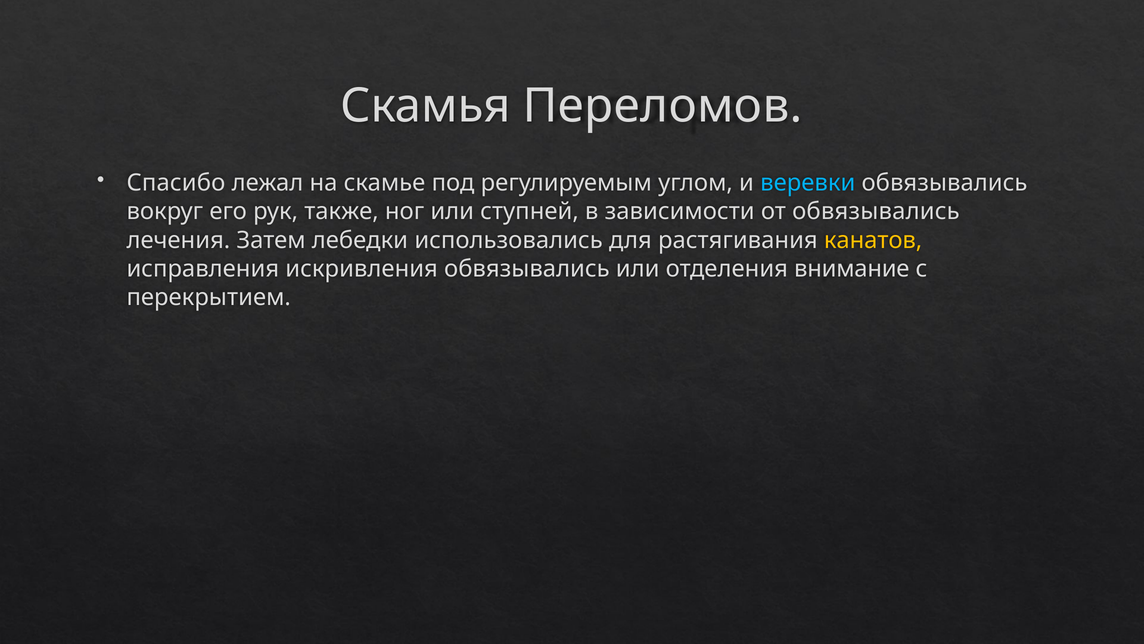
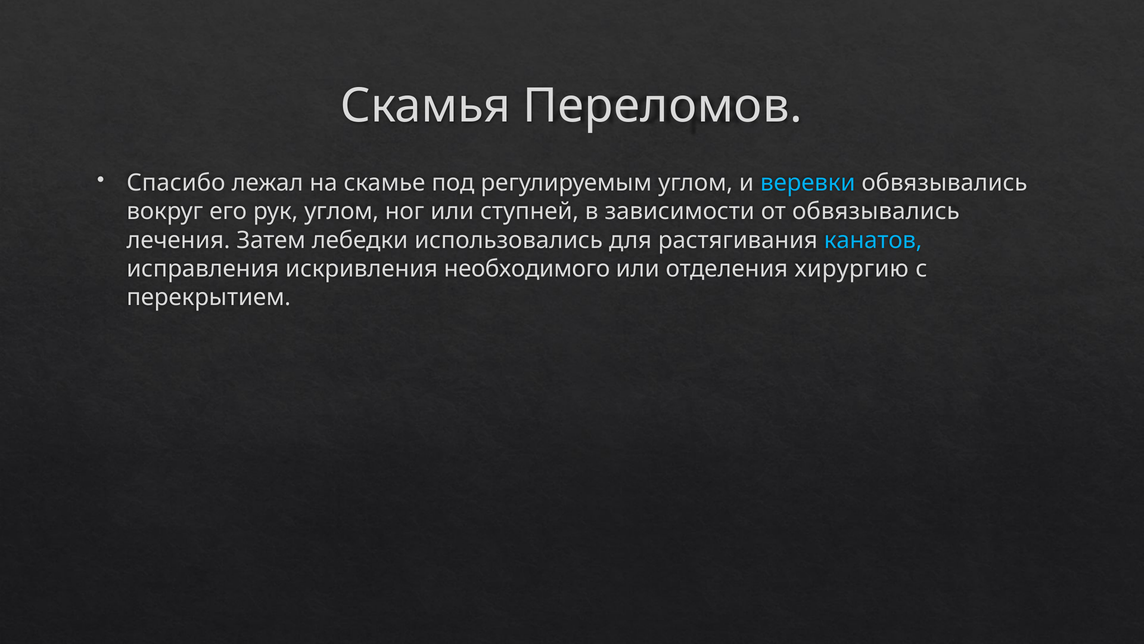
рук также: также -> углом
канатов colour: yellow -> light blue
искривления обвязывались: обвязывались -> необходимого
внимание: внимание -> хирургию
